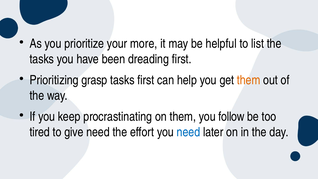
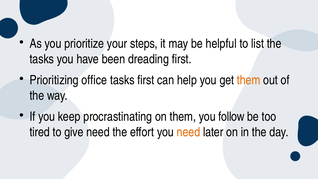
more: more -> steps
grasp: grasp -> office
need at (188, 132) colour: blue -> orange
